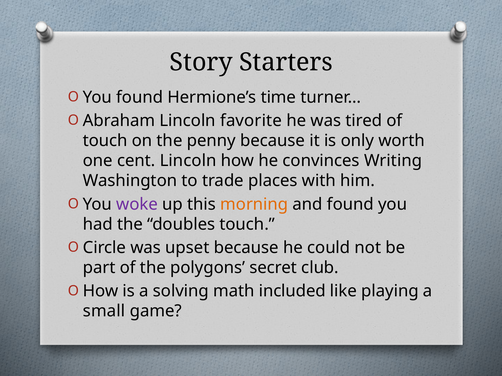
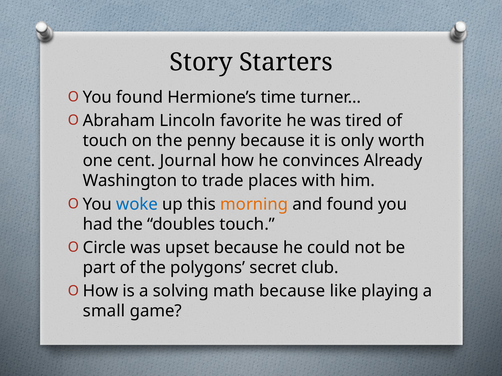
cent Lincoln: Lincoln -> Journal
Writing: Writing -> Already
woke colour: purple -> blue
math included: included -> because
